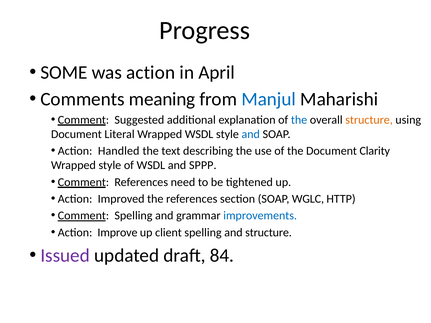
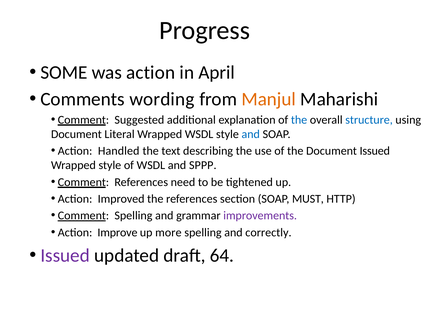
meaning: meaning -> wording
Manjul colour: blue -> orange
structure at (369, 120) colour: orange -> blue
Document Clarity: Clarity -> Issued
WGLC: WGLC -> MUST
improvements colour: blue -> purple
client: client -> more
and structure: structure -> correctly
84: 84 -> 64
